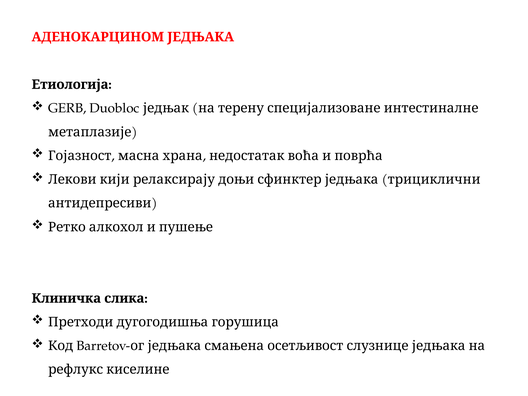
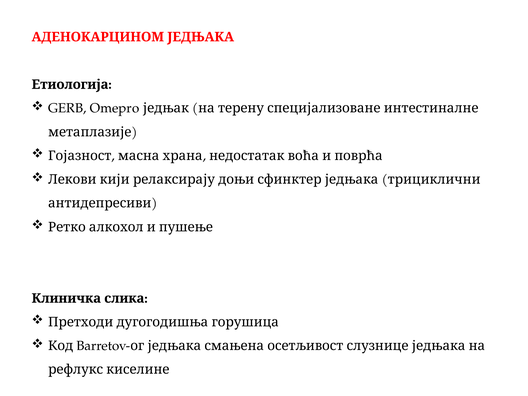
Duobloc: Duobloc -> Omepro
